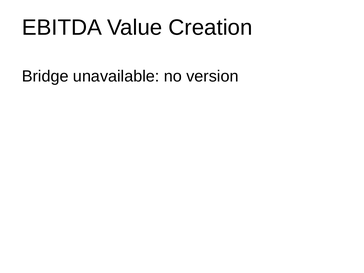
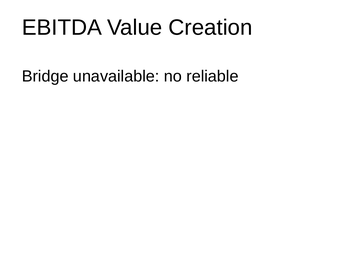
version: version -> reliable
